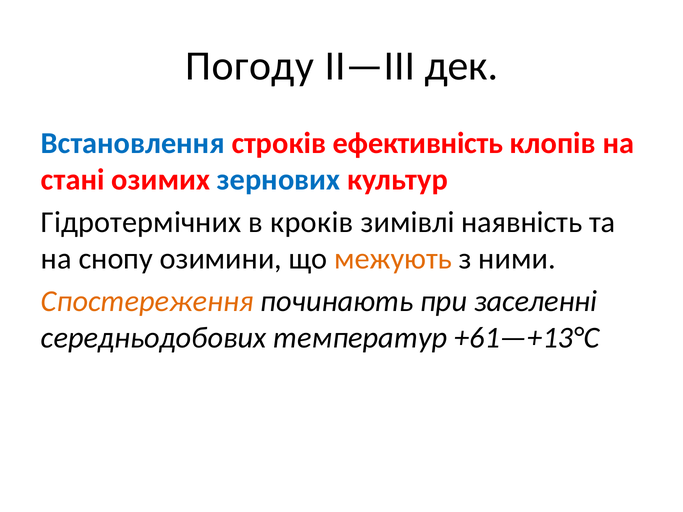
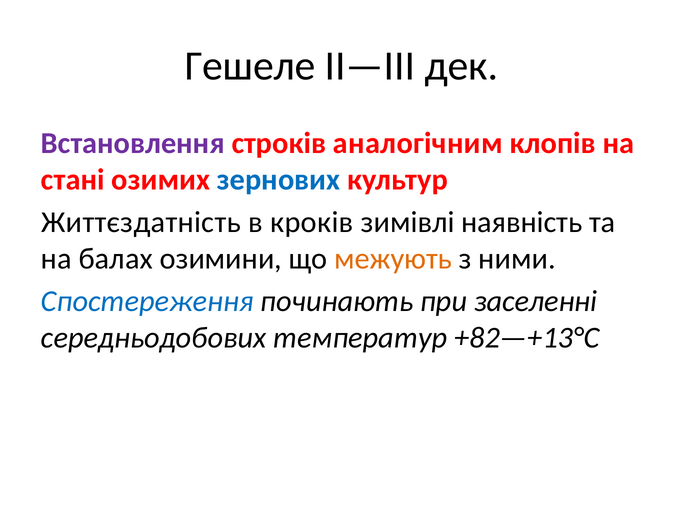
Погоду: Погоду -> Гешеле
Встановлення colour: blue -> purple
ефективність: ефективність -> аналогічним
Гідротермічних: Гідротермічних -> Життєздатність
снопу: снопу -> балах
Спостереження colour: orange -> blue
+61—+13°С: +61—+13°С -> +82—+13°С
